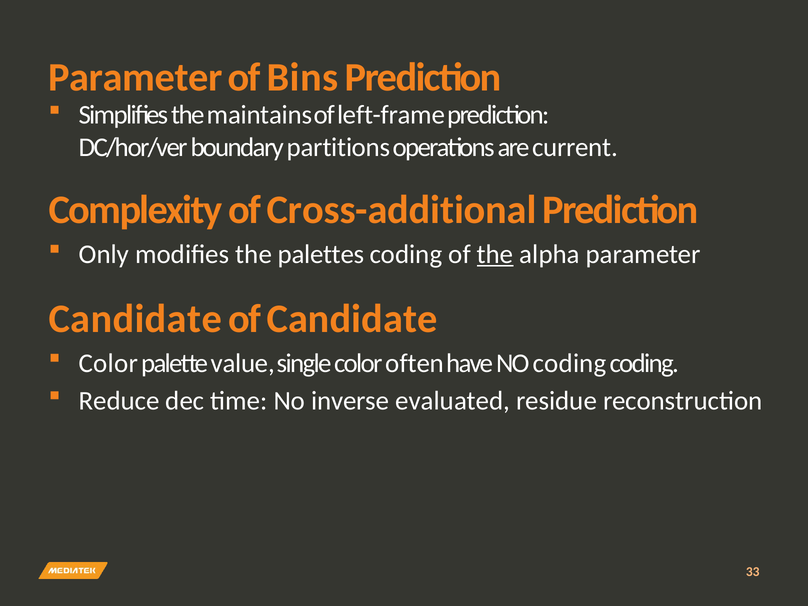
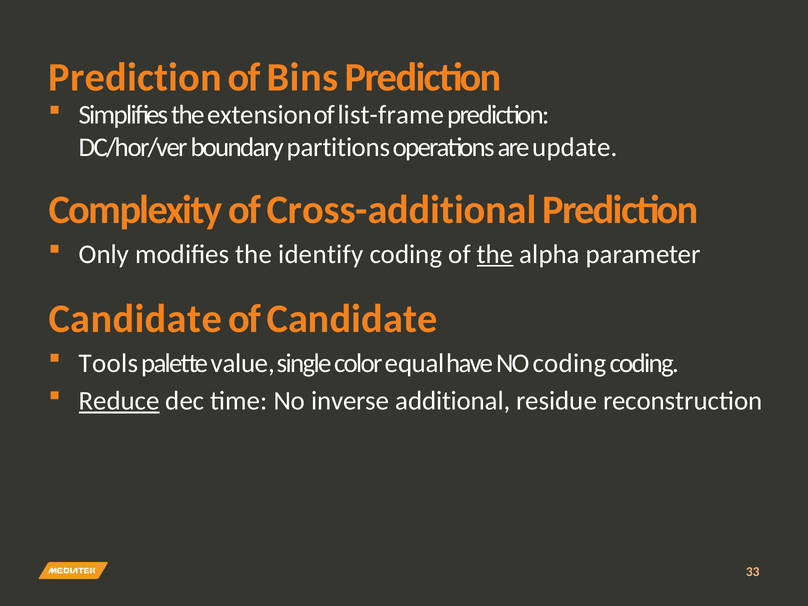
Parameter at (136, 78): Parameter -> Prediction
maintains: maintains -> extension
left-frame: left-frame -> list-frame
current: current -> update
palettes: palettes -> identify
Color at (108, 363): Color -> Tools
often: often -> equal
Reduce underline: none -> present
evaluated: evaluated -> additional
